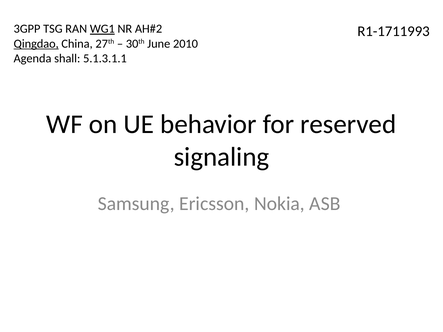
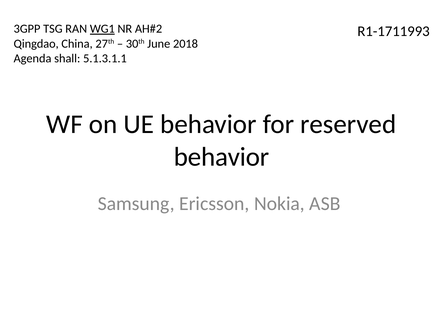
Qingdao underline: present -> none
2010: 2010 -> 2018
signaling at (221, 157): signaling -> behavior
